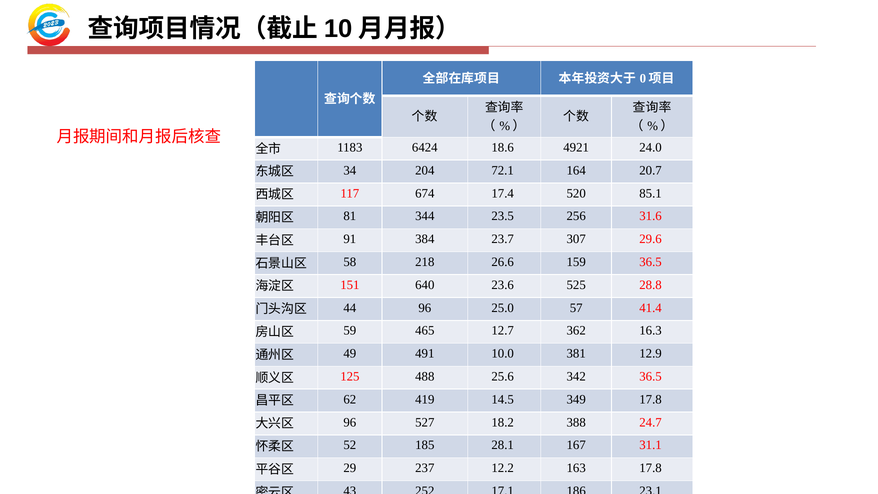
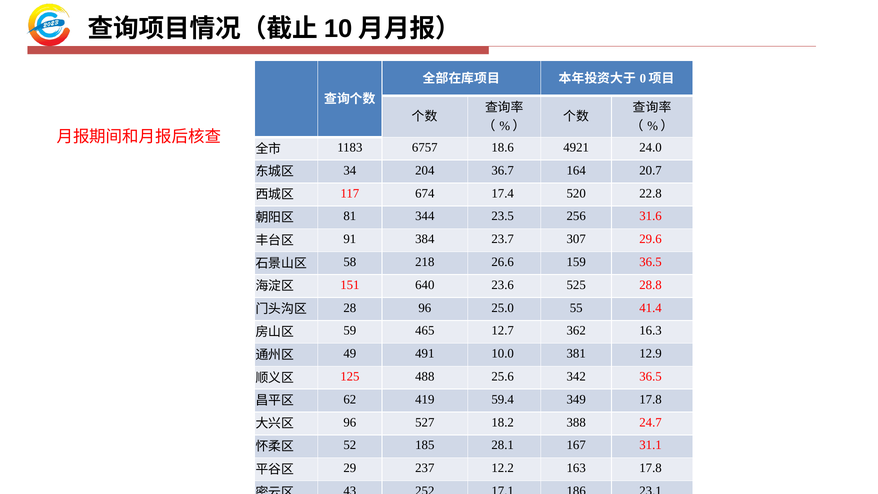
6424: 6424 -> 6757
72.1: 72.1 -> 36.7
85.1: 85.1 -> 22.8
44: 44 -> 28
57: 57 -> 55
14.5: 14.5 -> 59.4
